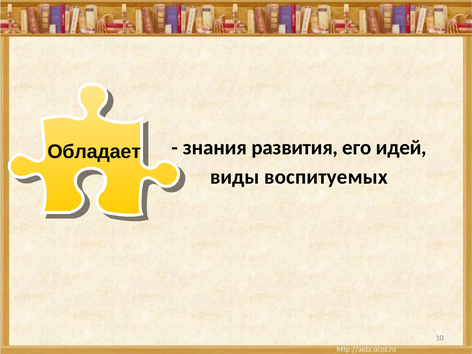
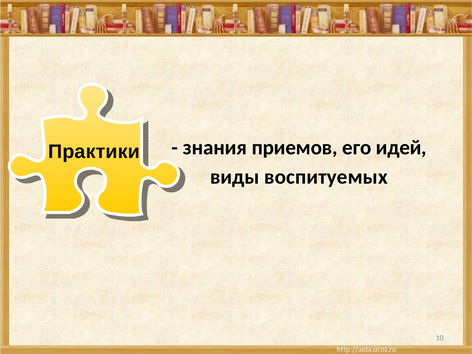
Обладает: Обладает -> Практики
развития: развития -> приемов
